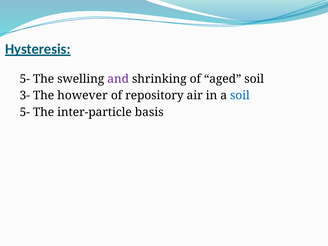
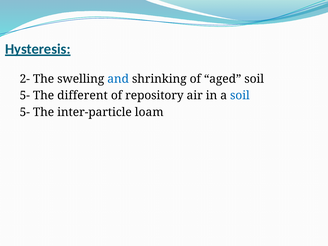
5- at (25, 79): 5- -> 2-
and colour: purple -> blue
3- at (25, 96): 3- -> 5-
however: however -> different
basis: basis -> loam
